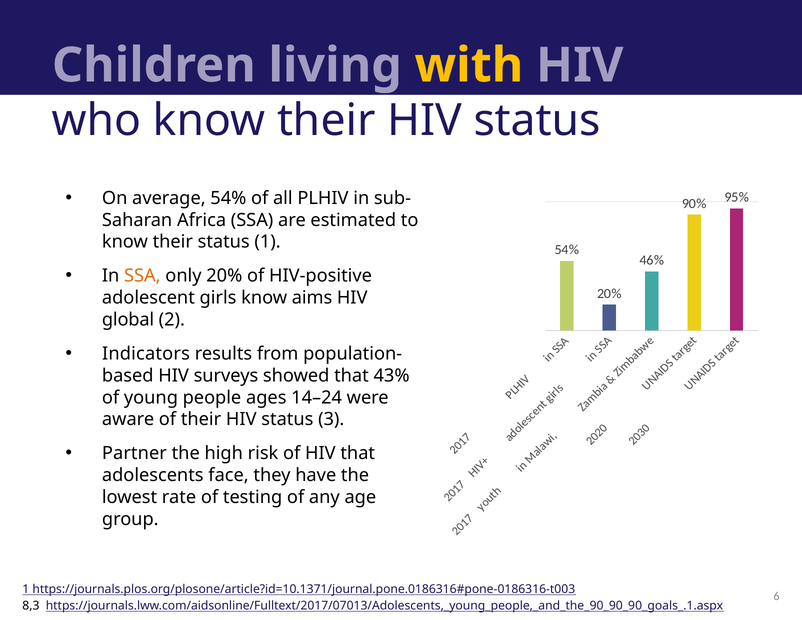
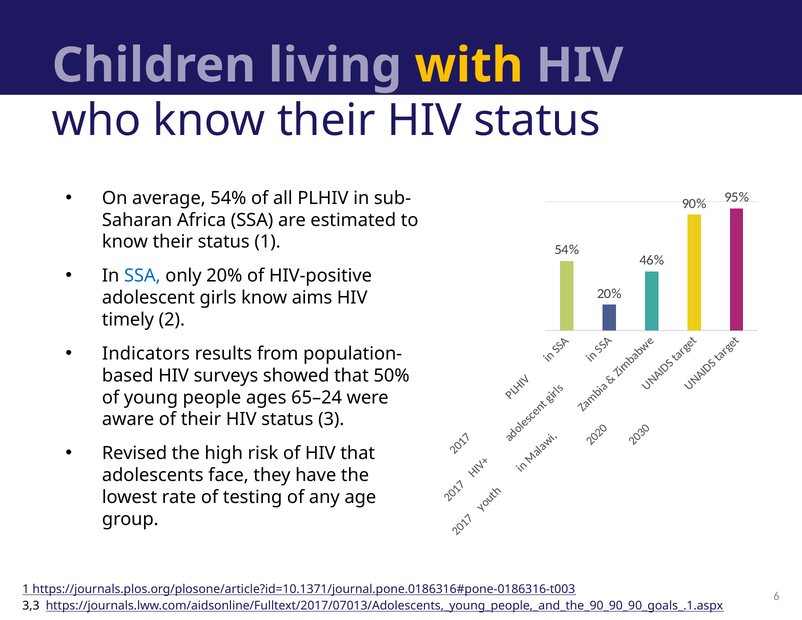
SSA at (142, 276) colour: orange -> blue
global: global -> timely
43%: 43% -> 50%
14–24: 14–24 -> 65–24
Partner: Partner -> Revised
8,3: 8,3 -> 3,3
